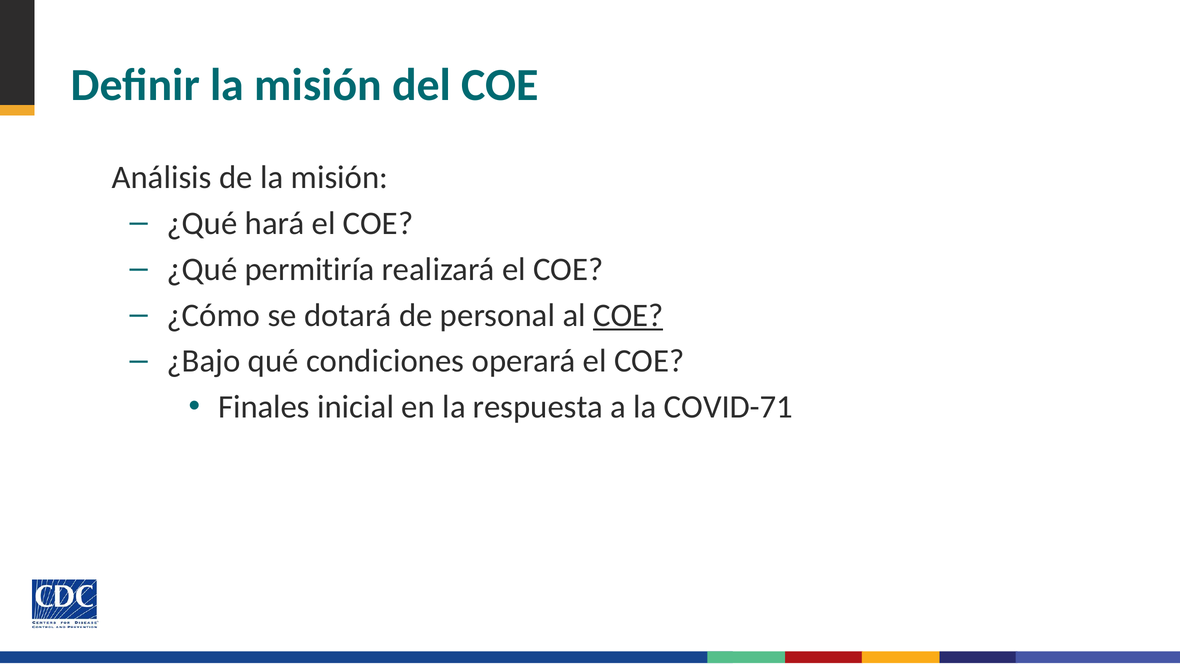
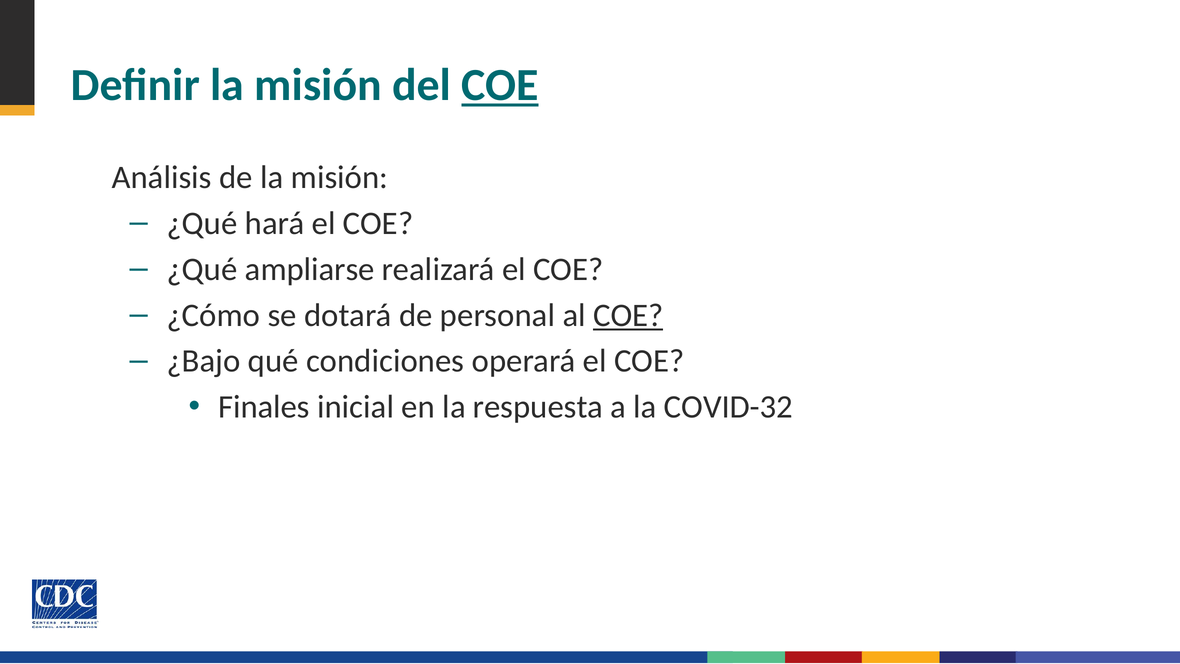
COE at (500, 85) underline: none -> present
permitiría: permitiría -> ampliarse
COVID-71: COVID-71 -> COVID-32
